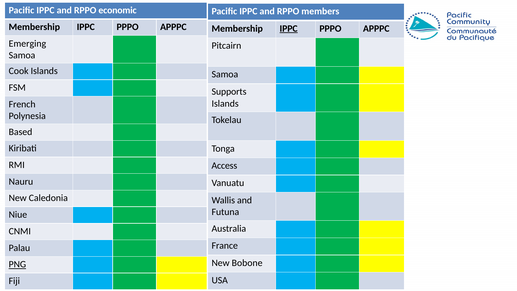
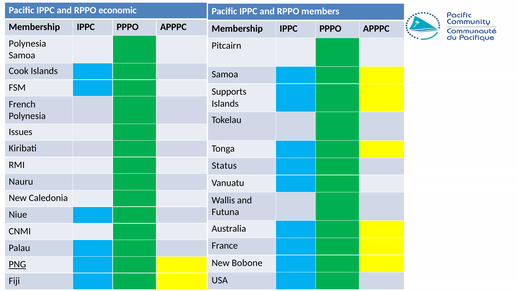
IPPC at (289, 28) underline: present -> none
Emerging at (27, 43): Emerging -> Polynesia
Based: Based -> Issues
Access: Access -> Status
